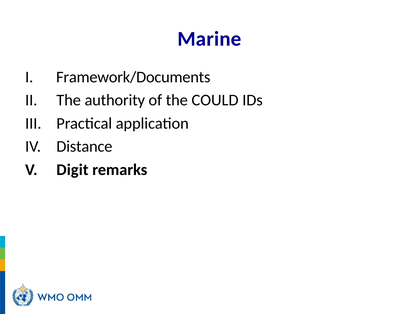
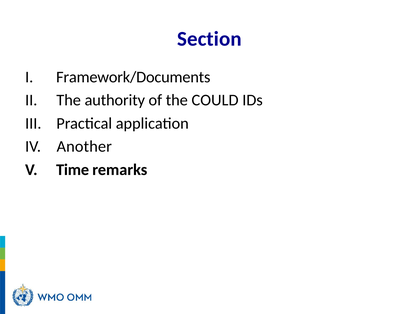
Marine: Marine -> Section
Distance: Distance -> Another
Digit: Digit -> Time
